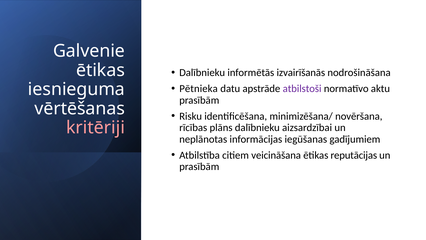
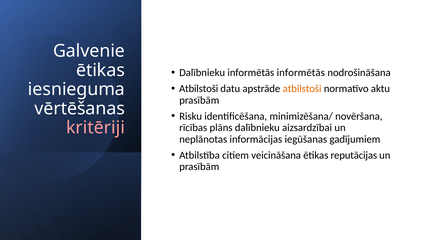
informētās izvairīšanās: izvairīšanās -> informētās
Pētnieka at (199, 89): Pētnieka -> Atbilstoši
atbilstoši at (302, 89) colour: purple -> orange
